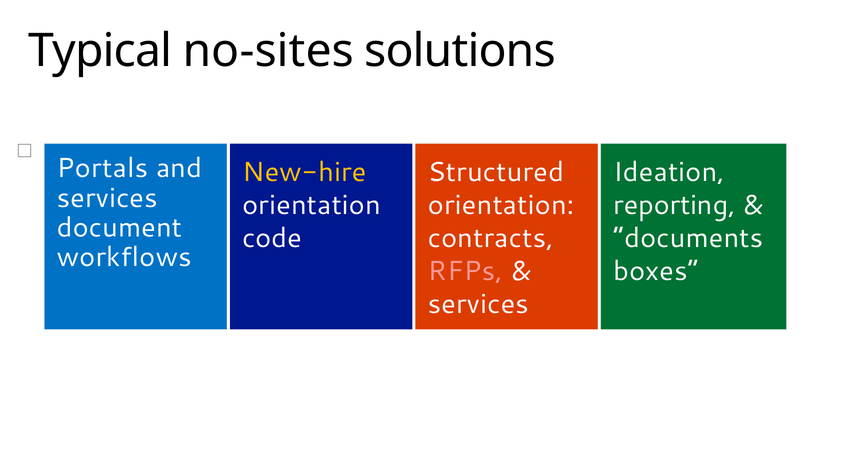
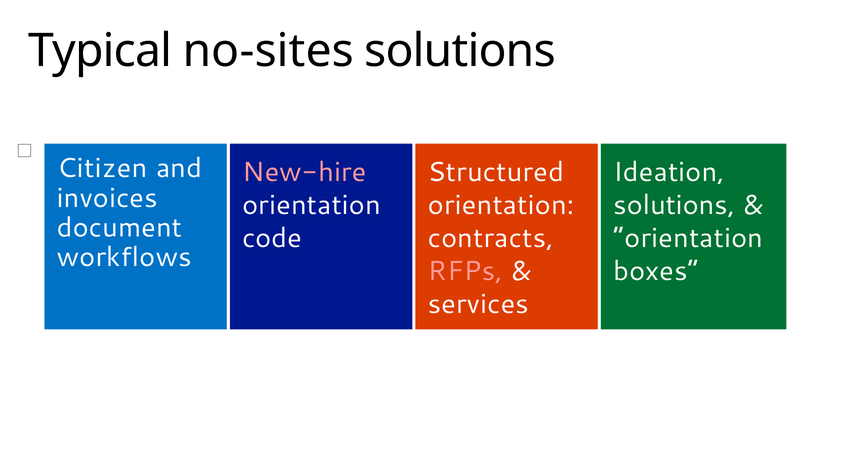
Portals: Portals -> Citizen
New-hire colour: yellow -> pink
services at (107, 198): services -> invoices
reporting at (674, 205): reporting -> solutions
documents at (688, 238): documents -> orientation
